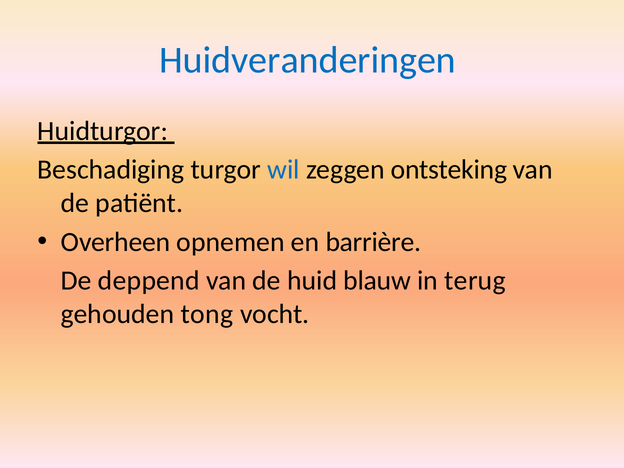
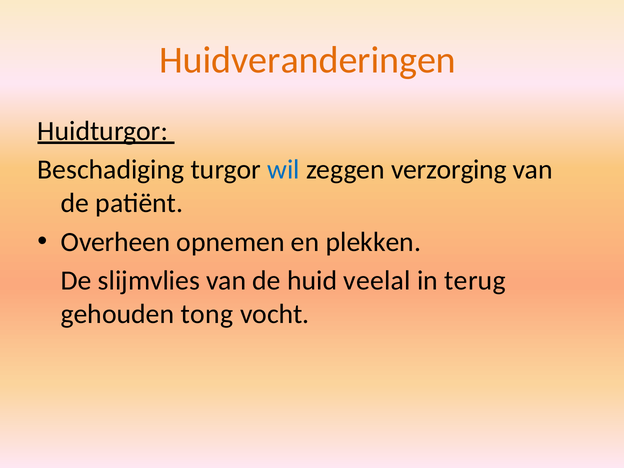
Huidveranderingen colour: blue -> orange
ontsteking: ontsteking -> verzorging
barrière: barrière -> plekken
deppend: deppend -> slijmvlies
blauw: blauw -> veelal
